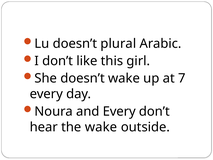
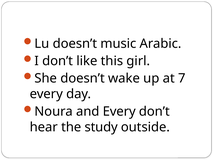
plural: plural -> music
the wake: wake -> study
